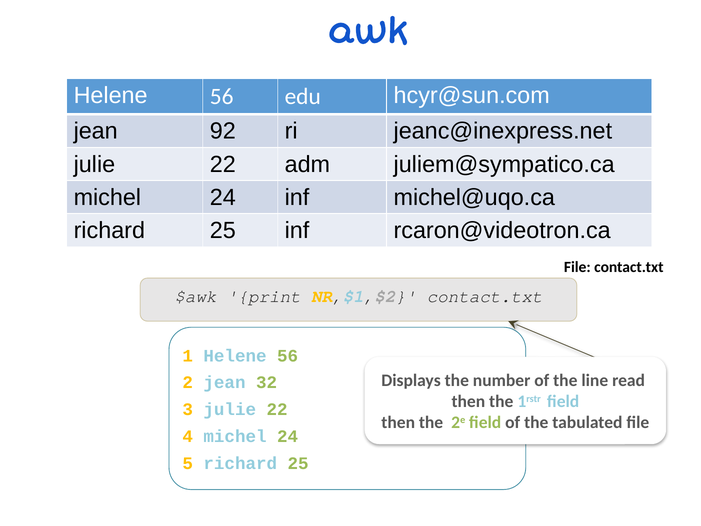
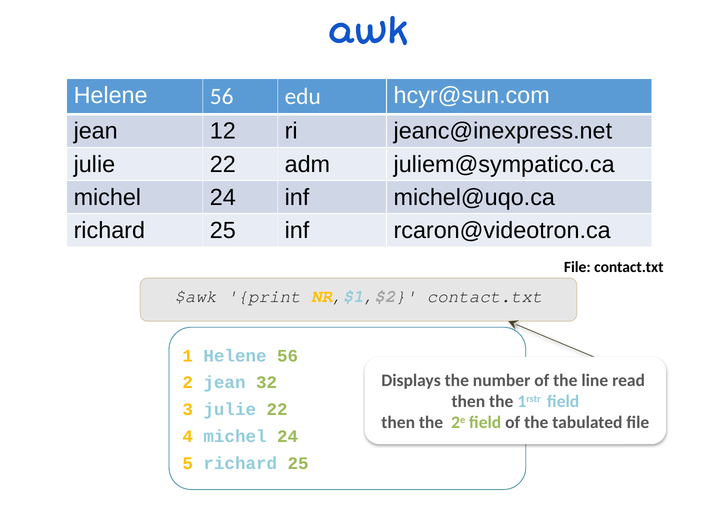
92: 92 -> 12
